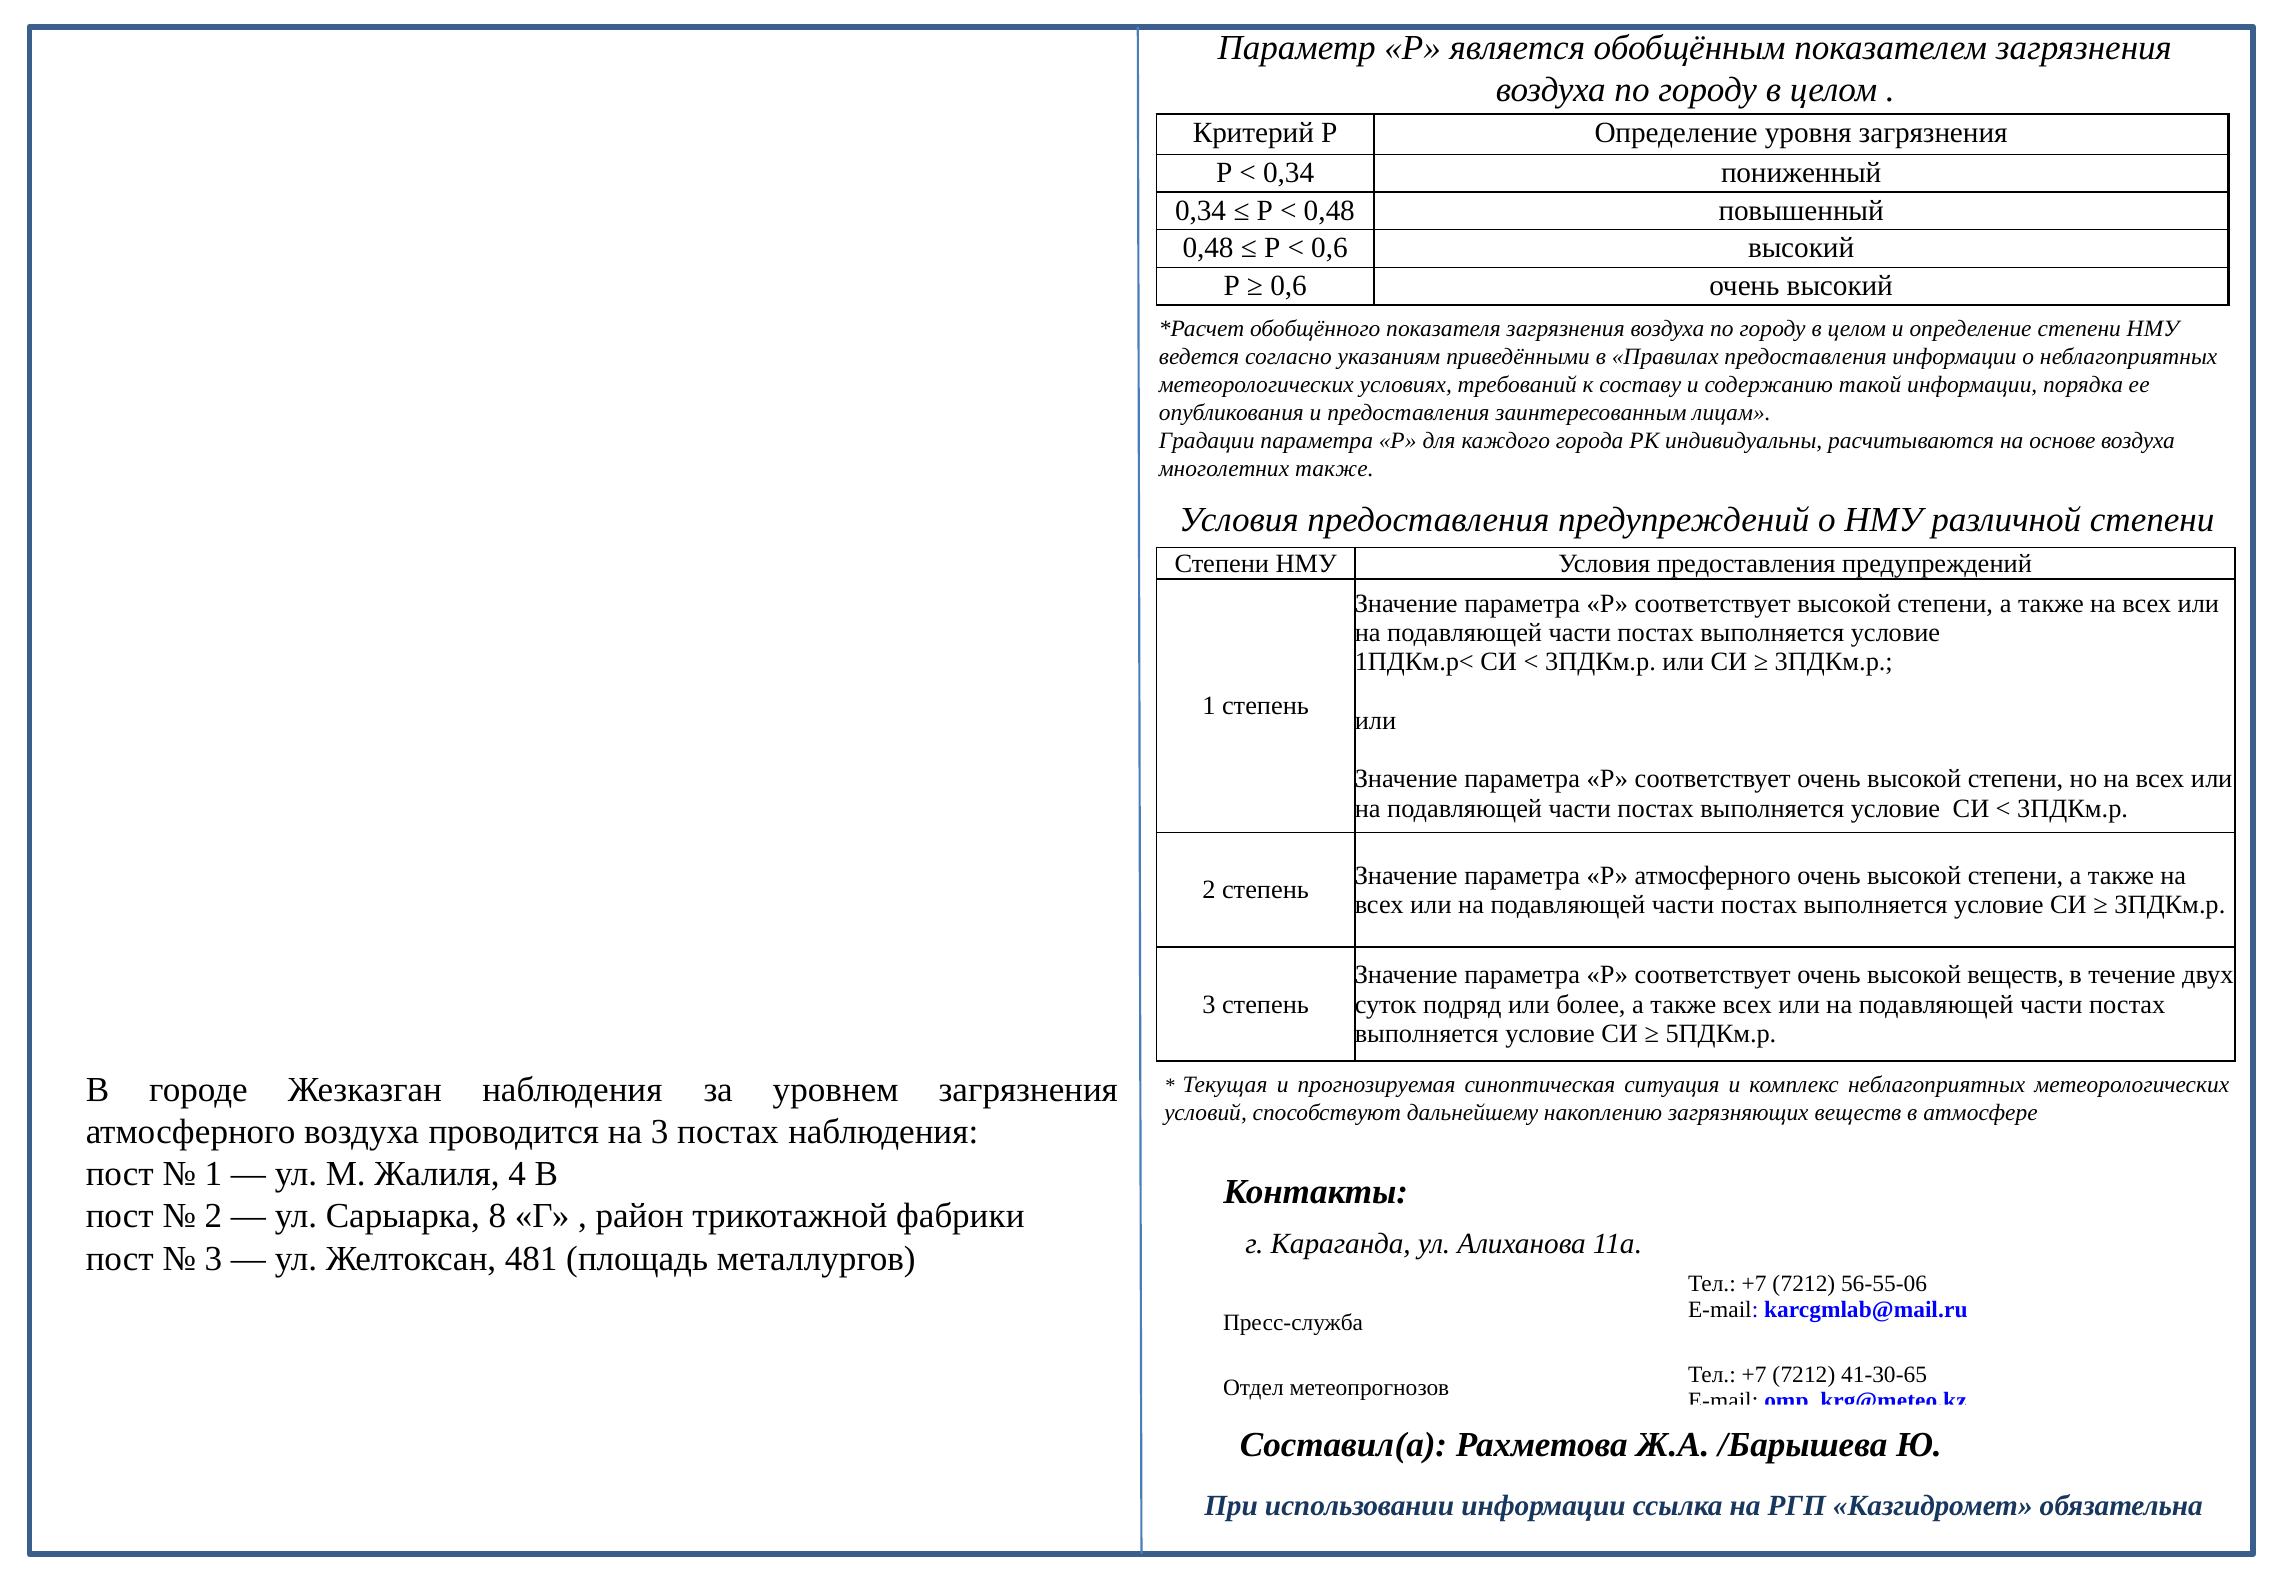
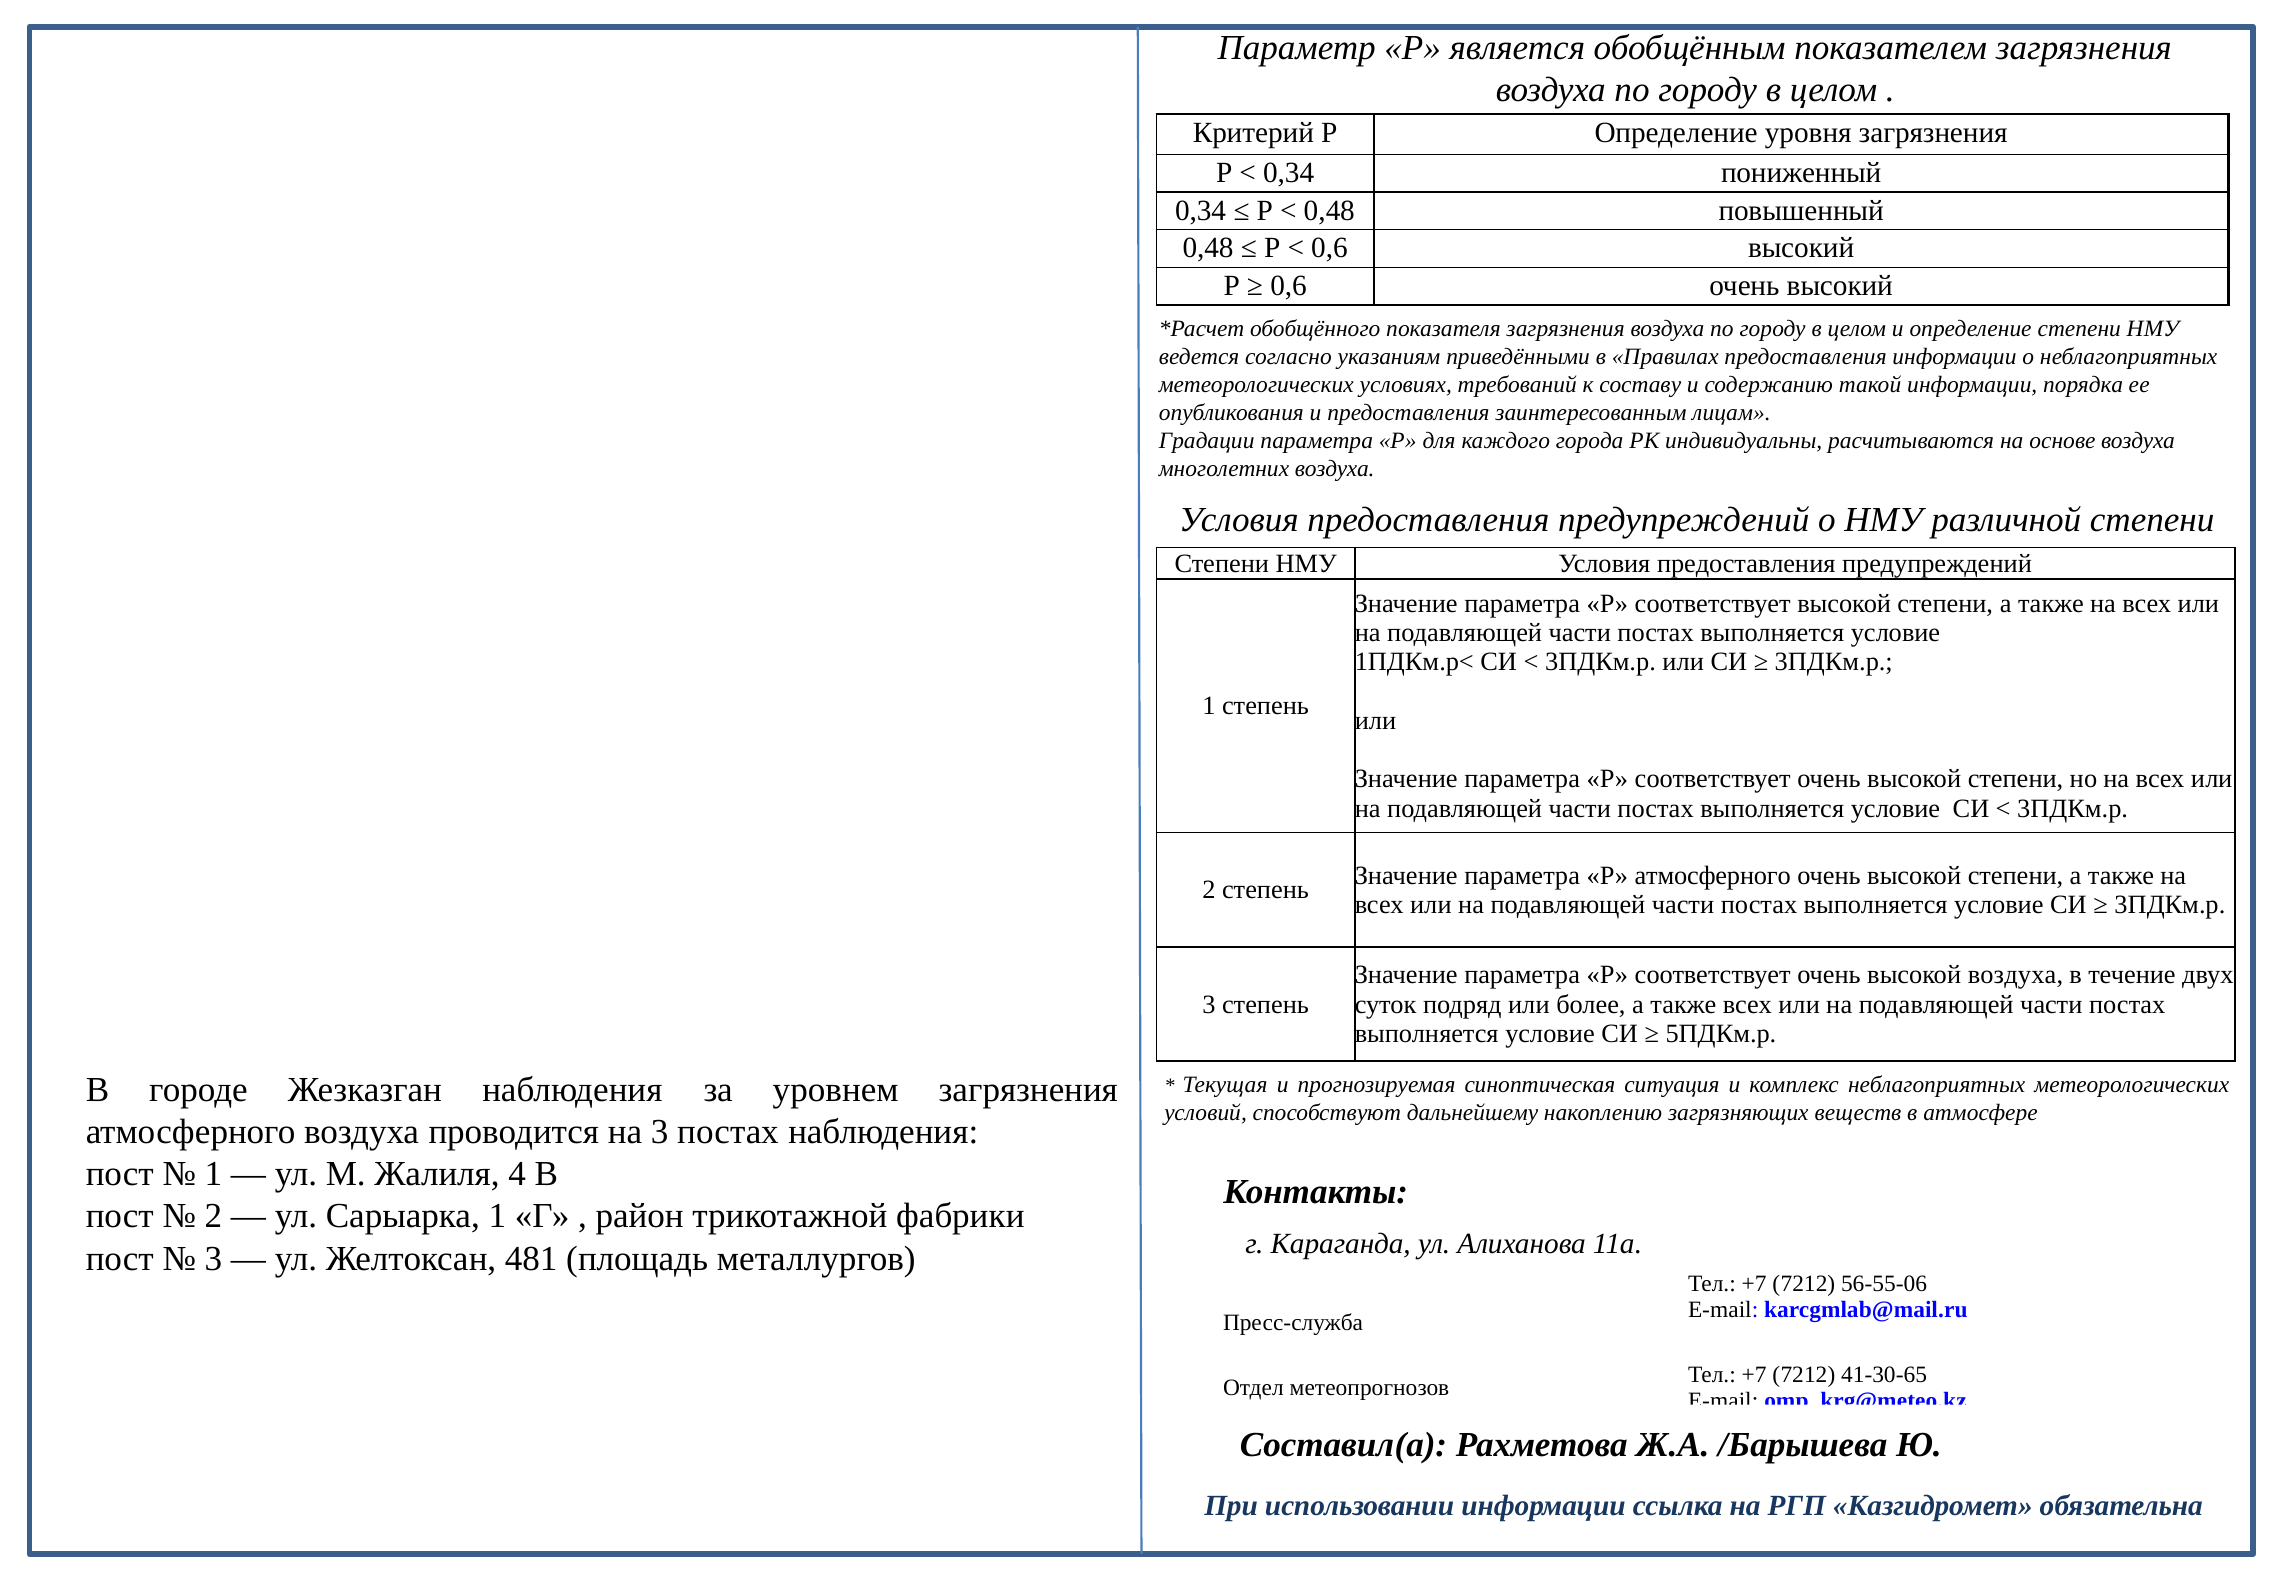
многолетних также: также -> воздуха
высокой веществ: веществ -> воздуха
Сарыарка 8: 8 -> 1
